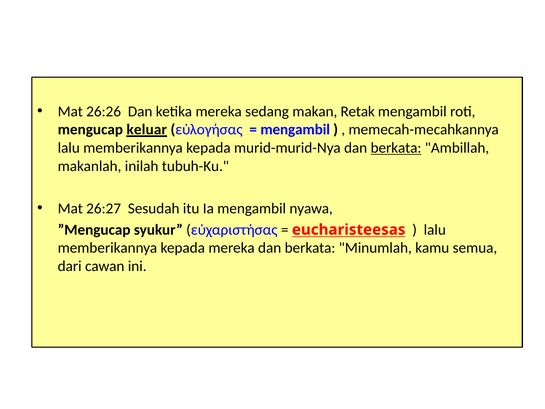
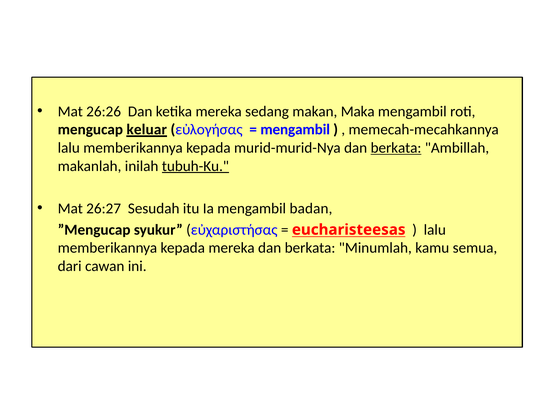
Retak: Retak -> Maka
tubuh-Ku underline: none -> present
nyawa: nyawa -> badan
